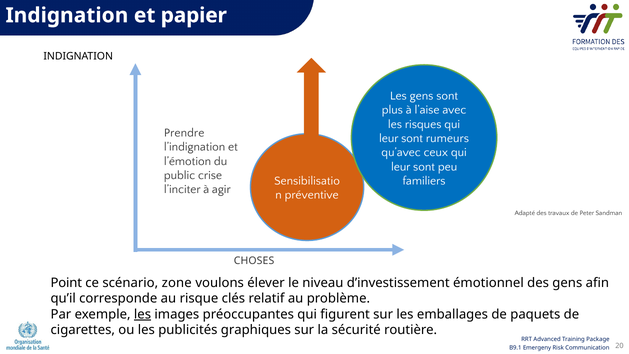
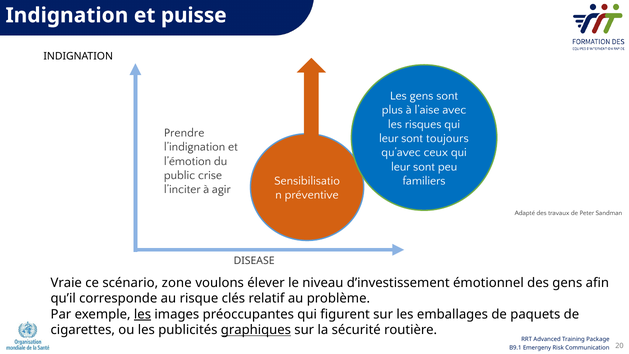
papier: papier -> puisse
rumeurs: rumeurs -> toujours
CHOSES: CHOSES -> DISEASE
Point: Point -> Vraie
graphiques underline: none -> present
